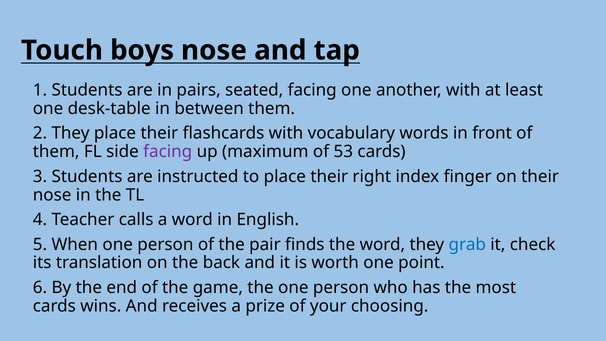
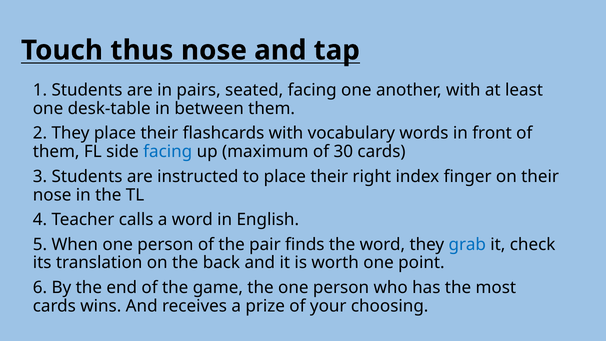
boys: boys -> thus
facing at (168, 152) colour: purple -> blue
53: 53 -> 30
